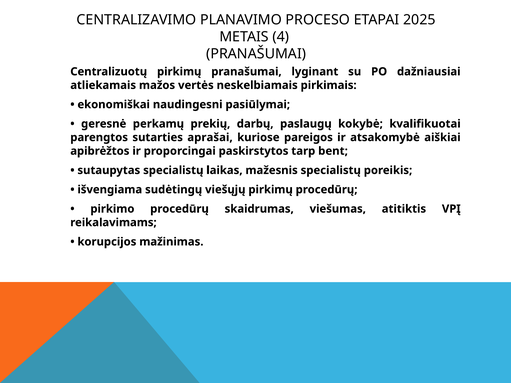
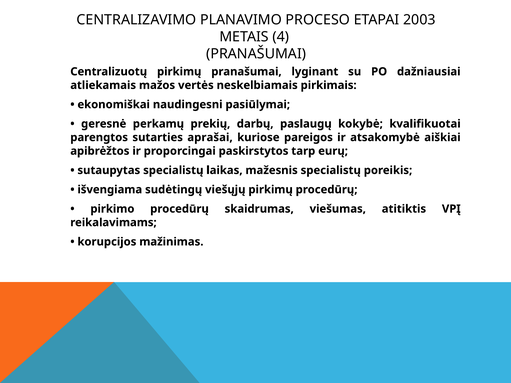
2025: 2025 -> 2003
bent: bent -> eurų
